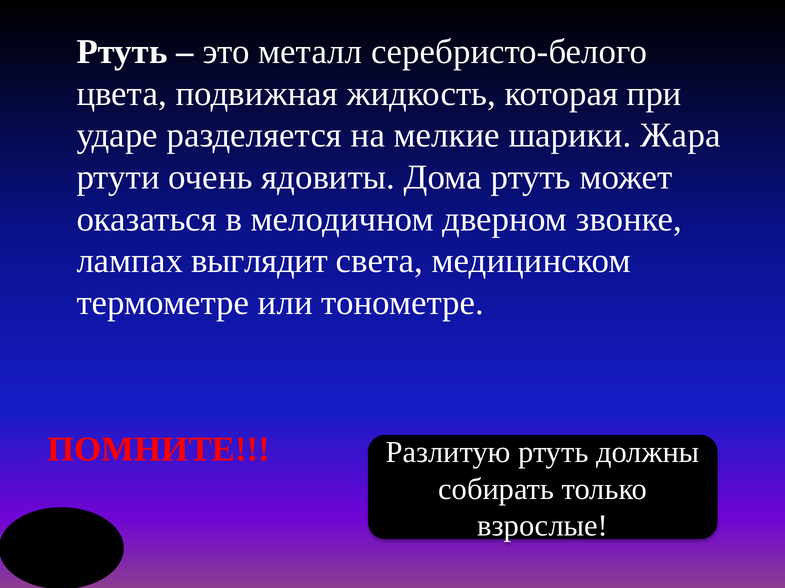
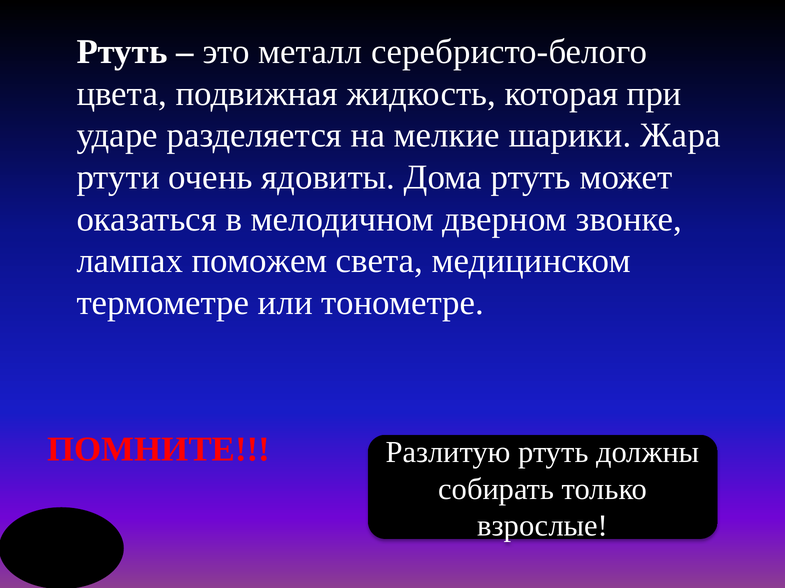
выглядит: выглядит -> поможем
